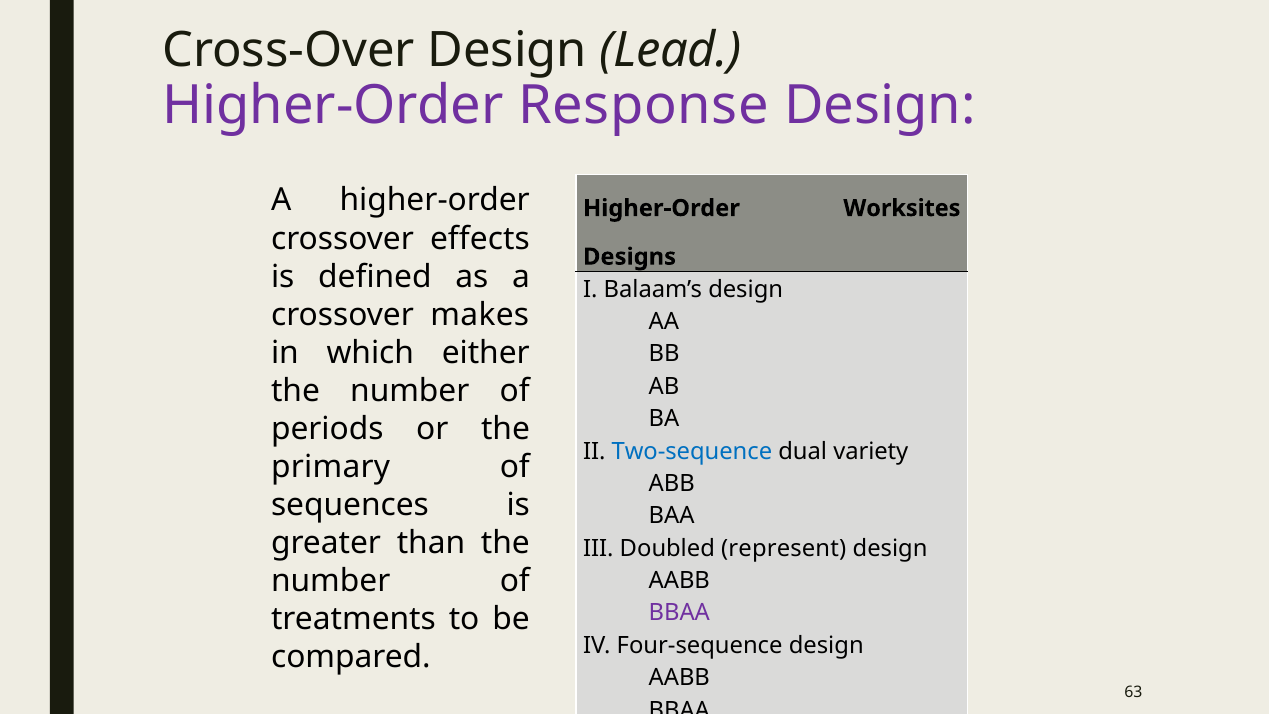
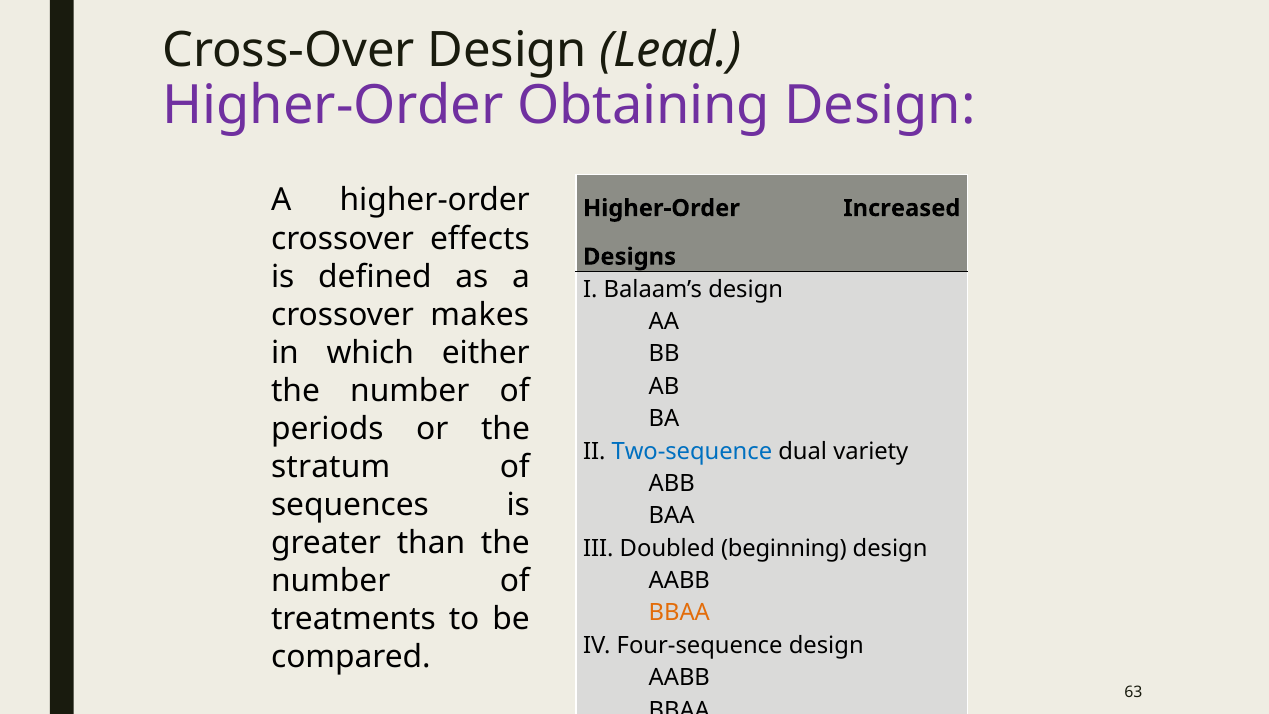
Response: Response -> Obtaining
Worksites: Worksites -> Increased
primary: primary -> stratum
represent: represent -> beginning
BBAA at (679, 613) colour: purple -> orange
